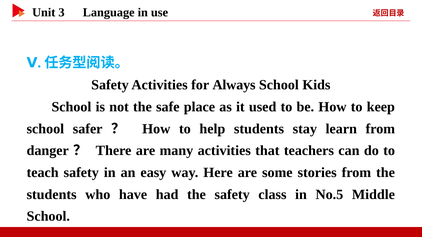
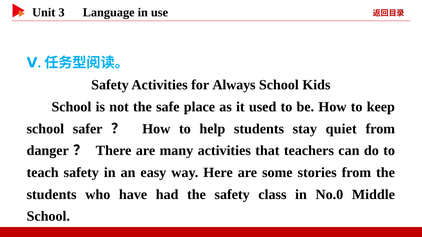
learn: learn -> quiet
No.5: No.5 -> No.0
